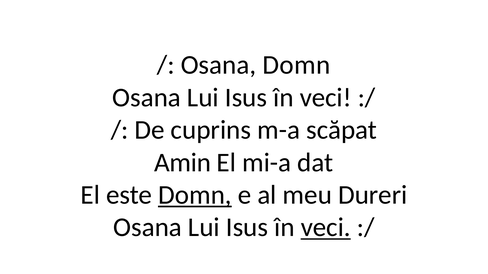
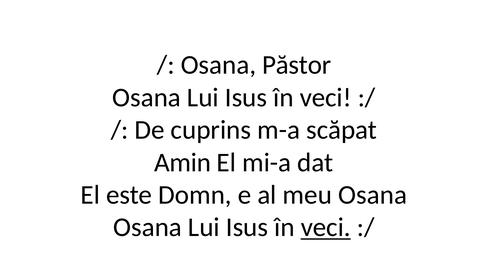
Osana Domn: Domn -> Păstor
Domn at (195, 195) underline: present -> none
meu Dureri: Dureri -> Osana
